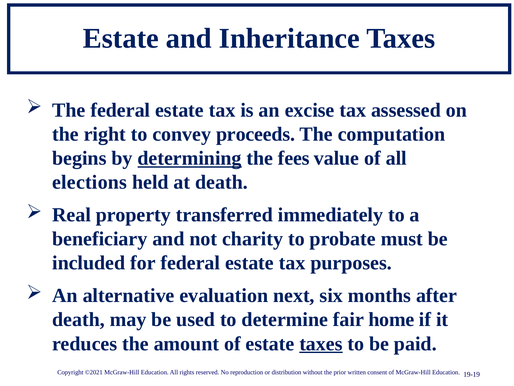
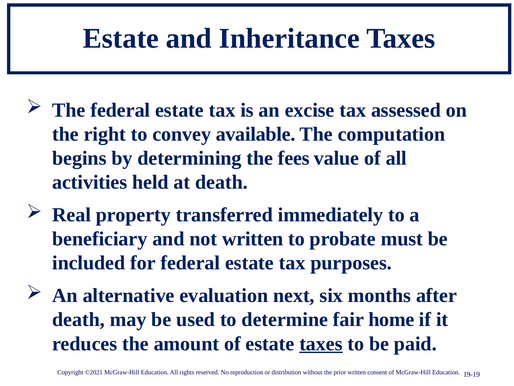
proceeds: proceeds -> available
determining underline: present -> none
elections: elections -> activities
not charity: charity -> written
